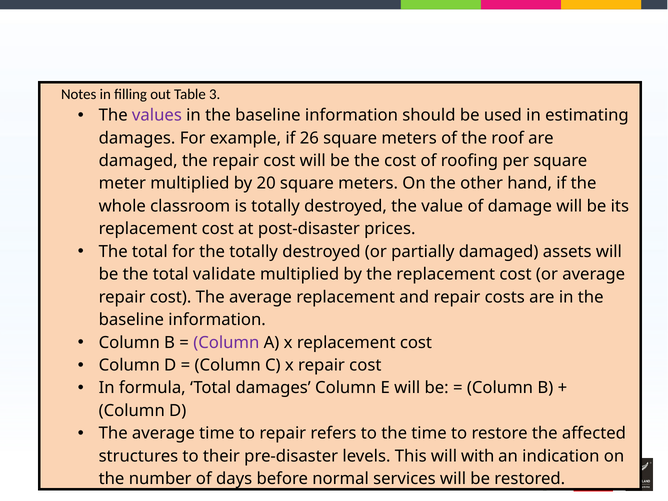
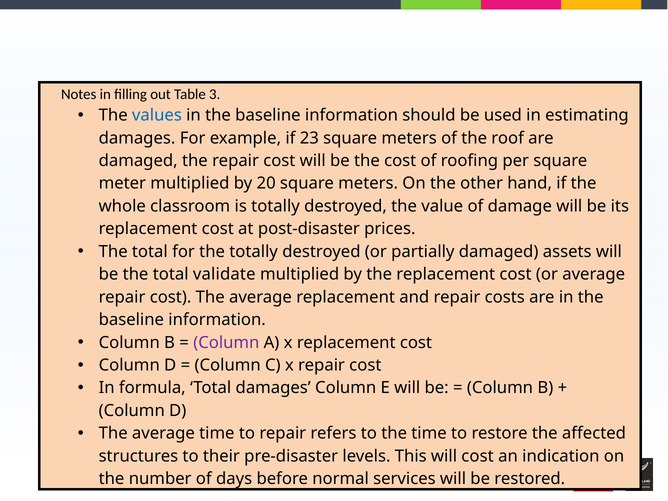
values colour: purple -> blue
26: 26 -> 23
will with: with -> cost
